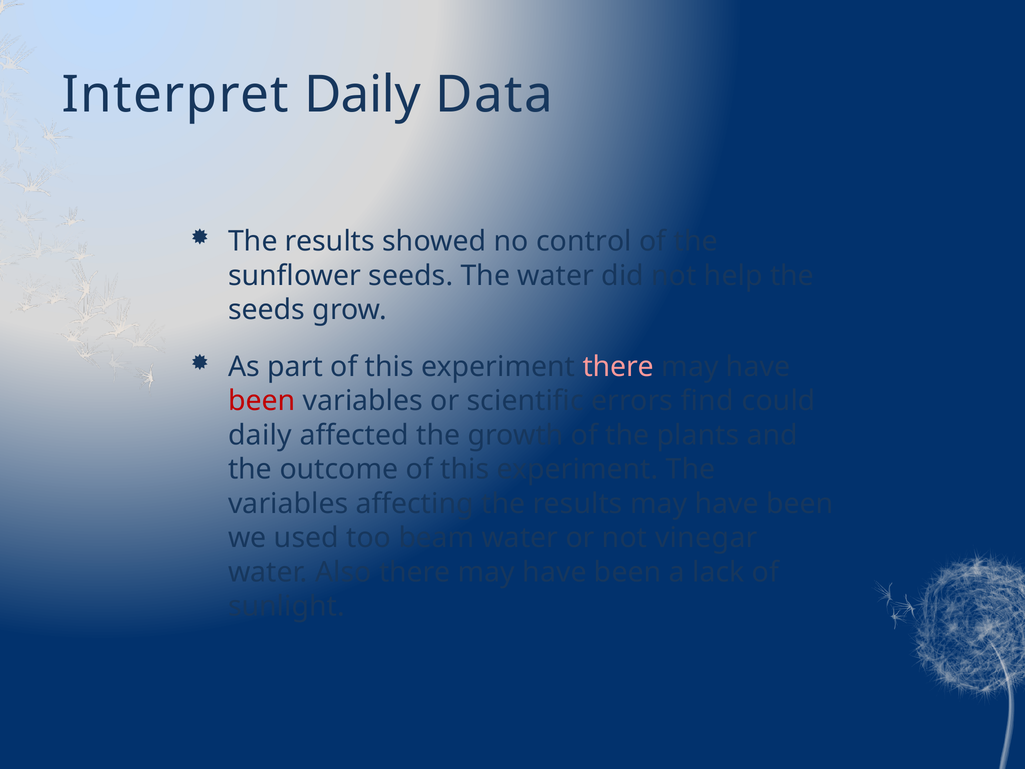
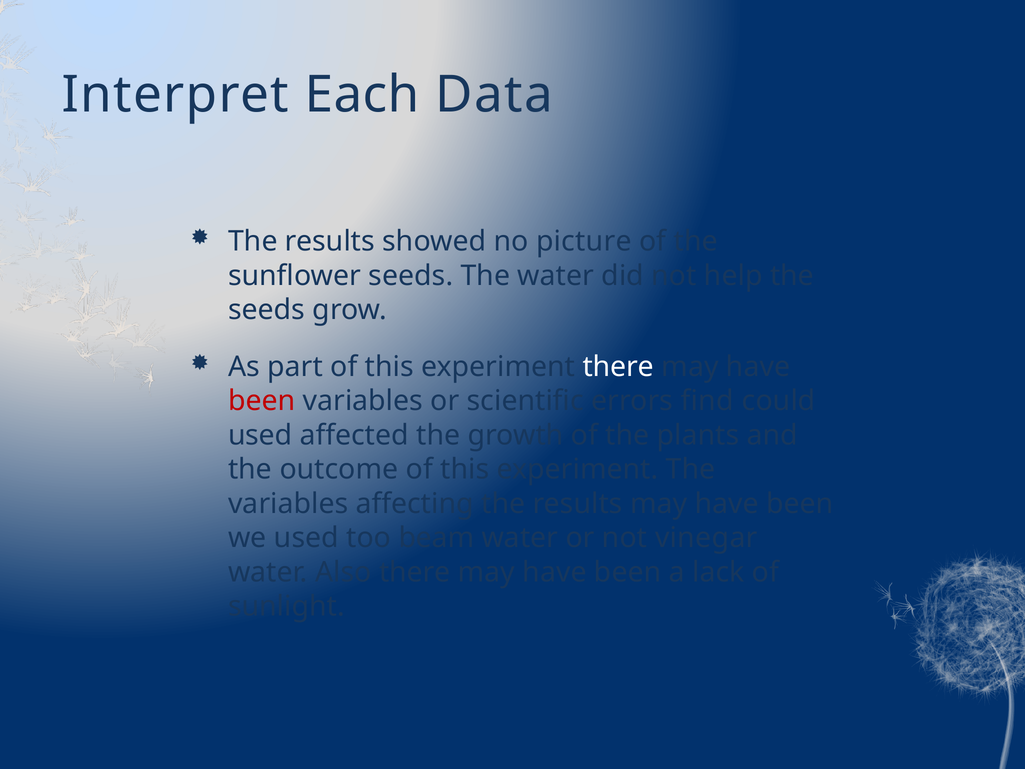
Interpret Daily: Daily -> Each
control: control -> picture
there at (618, 367) colour: pink -> white
daily at (260, 435): daily -> used
